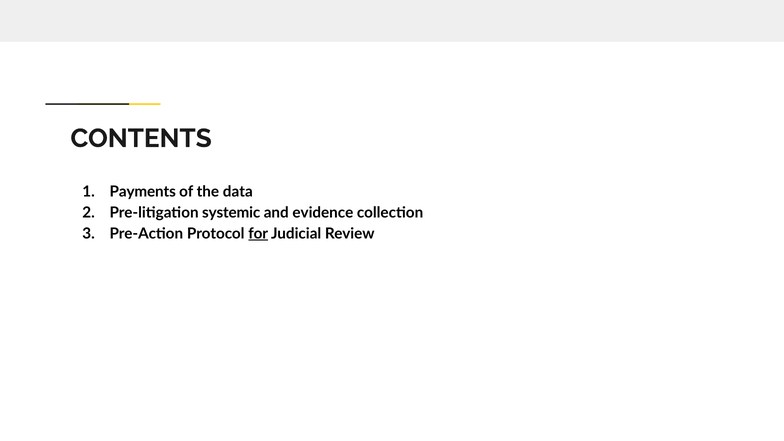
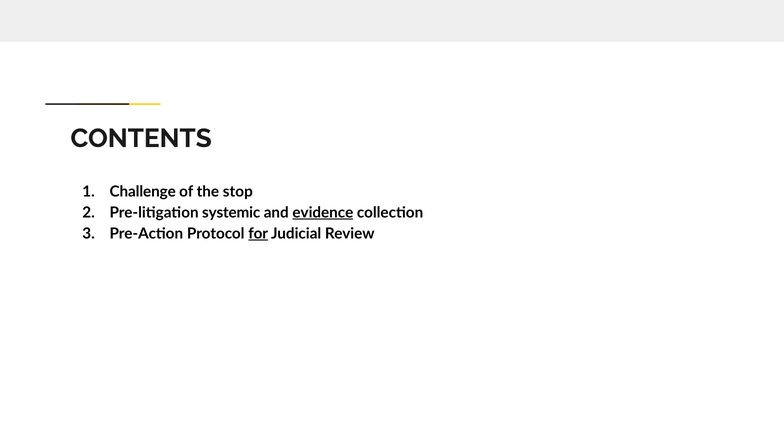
Payments: Payments -> Challenge
data: data -> stop
evidence underline: none -> present
